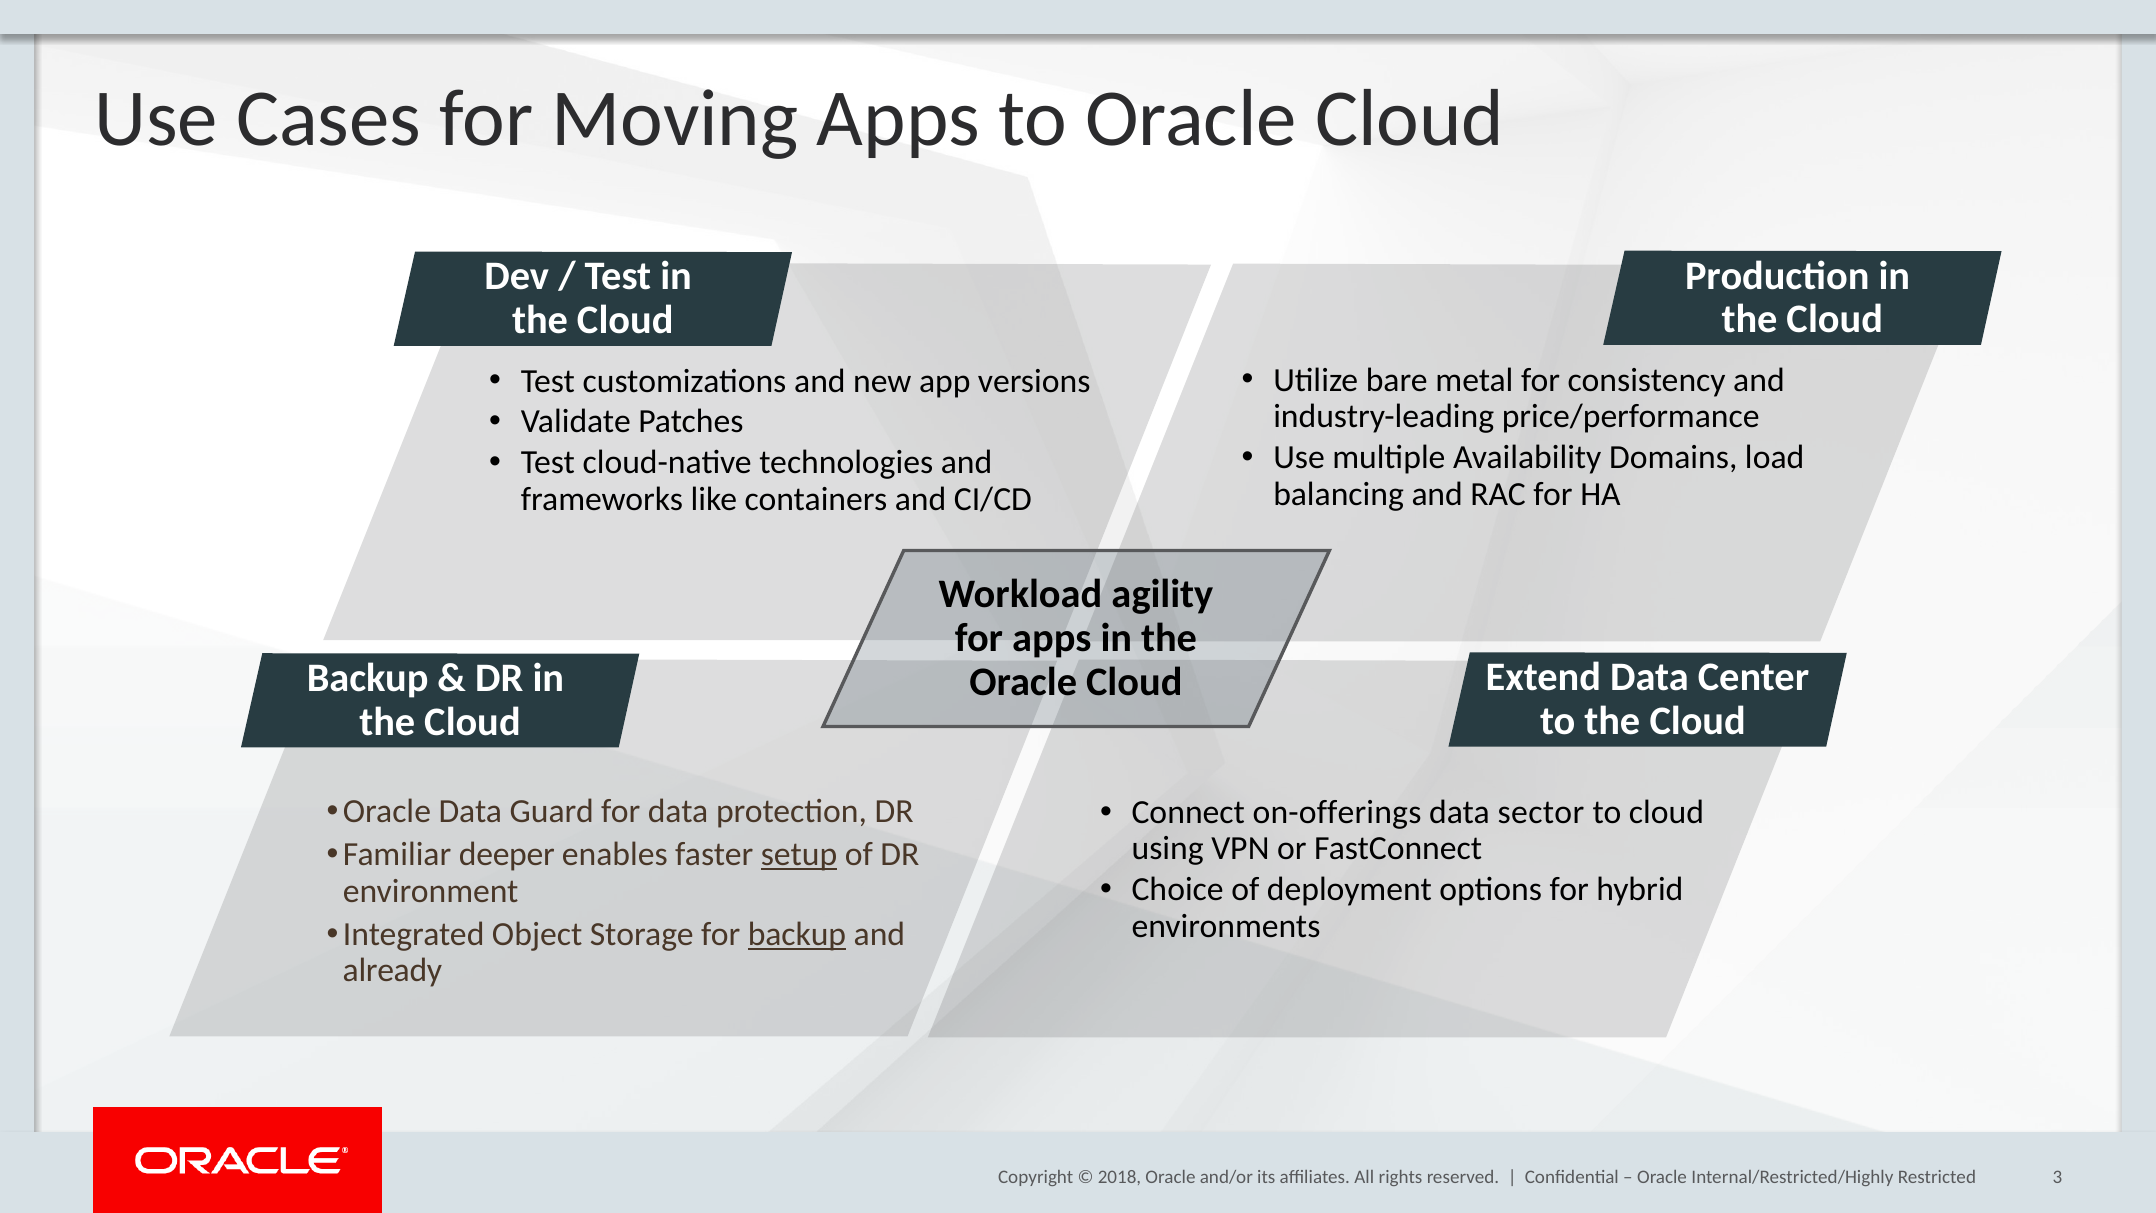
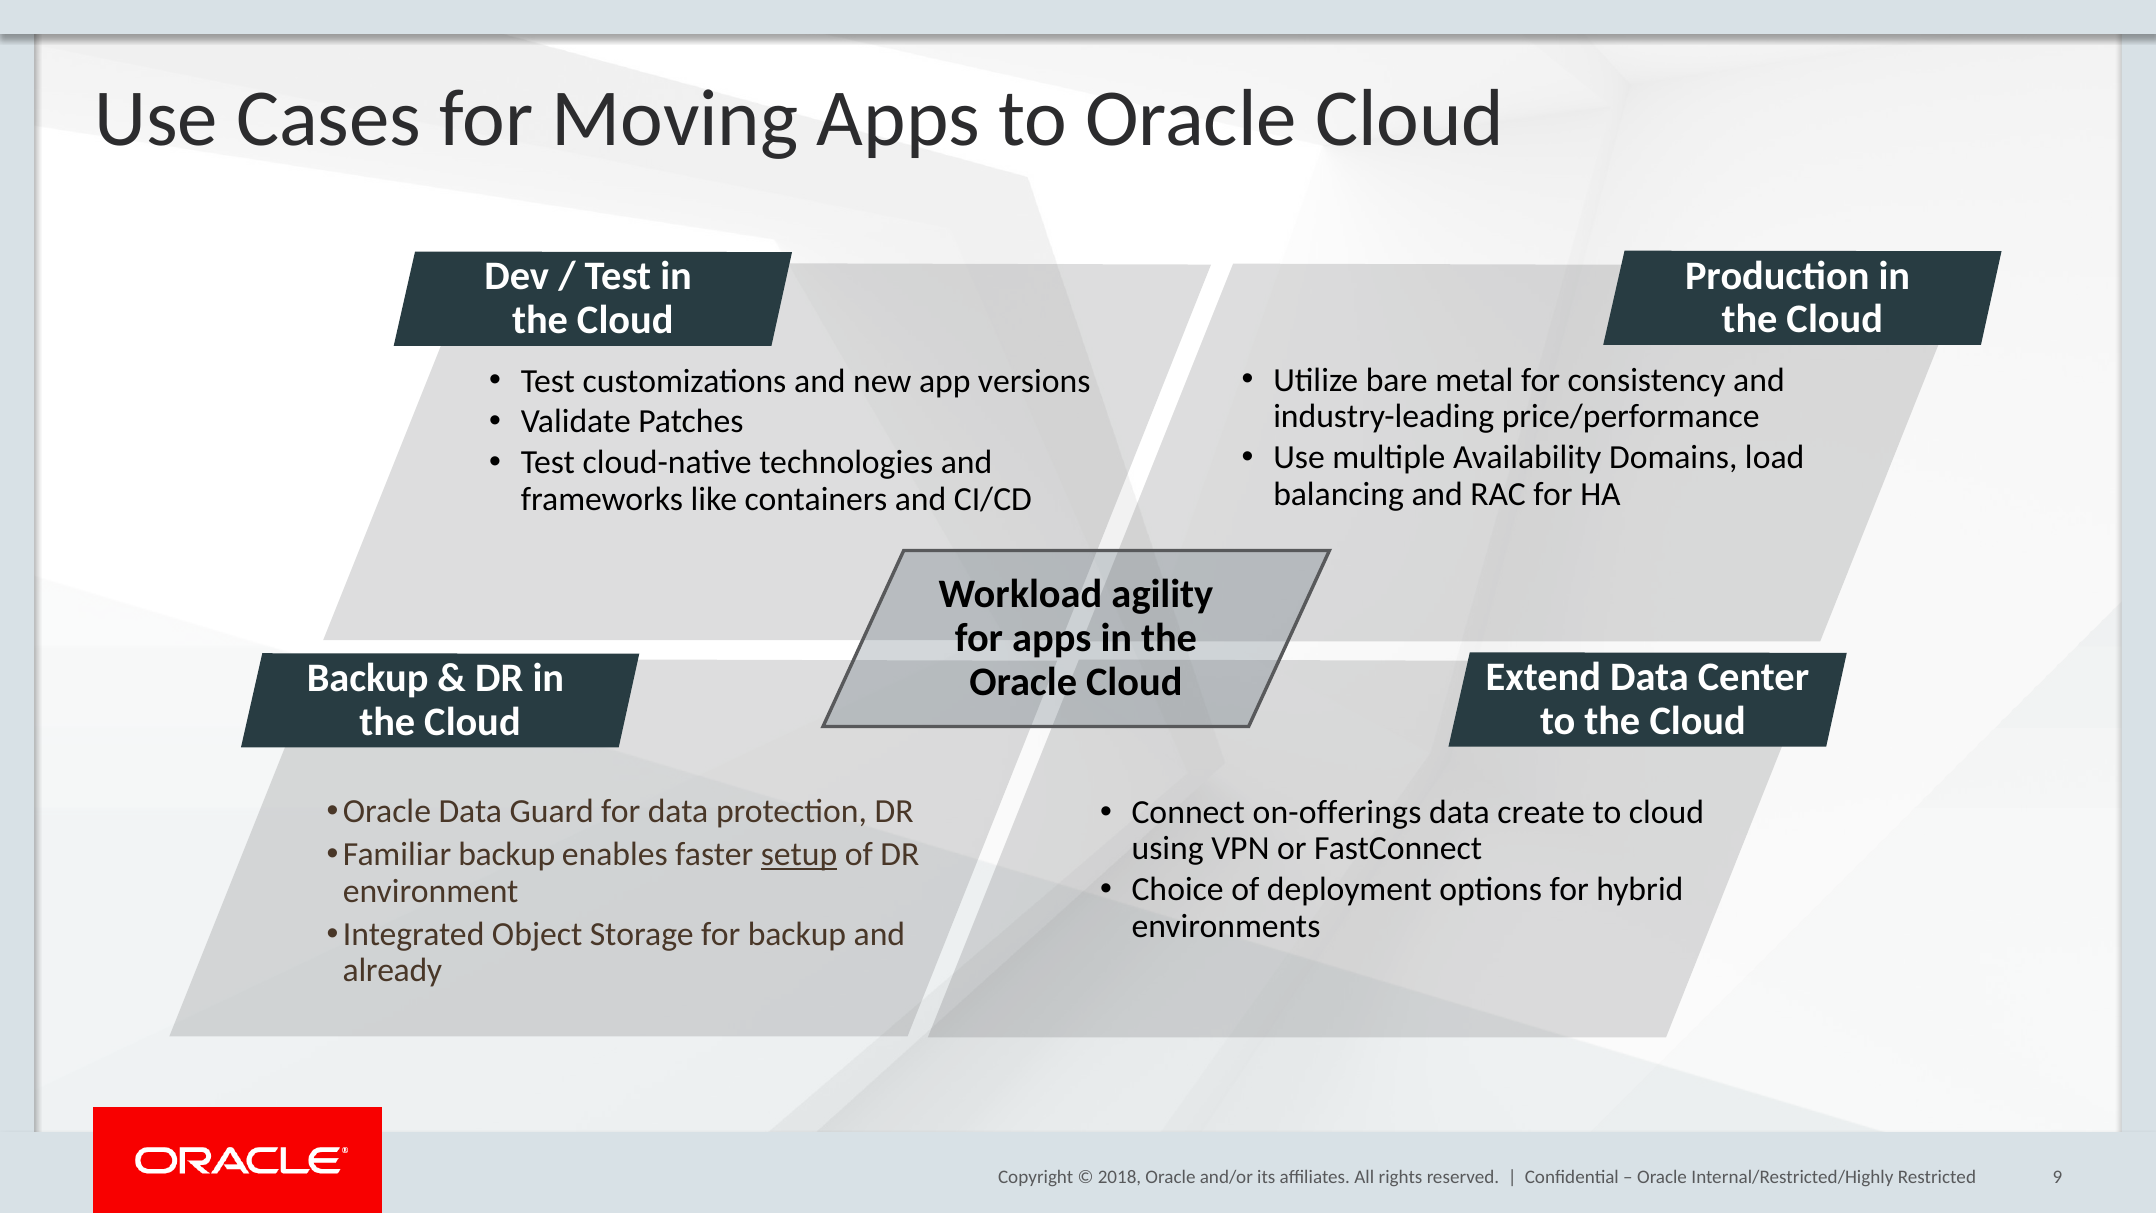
sector: sector -> create
Familiar deeper: deeper -> backup
backup at (797, 934) underline: present -> none
3: 3 -> 9
